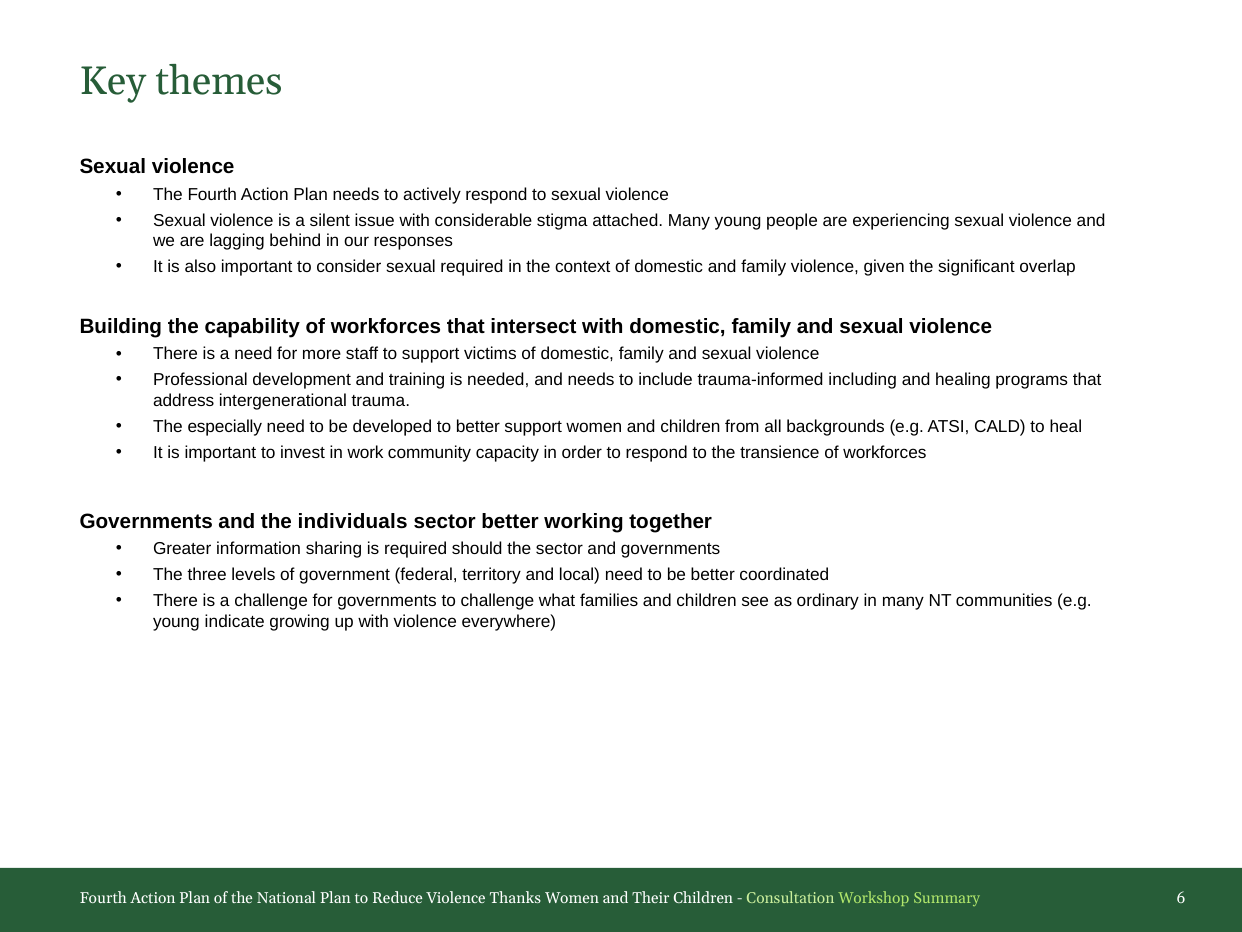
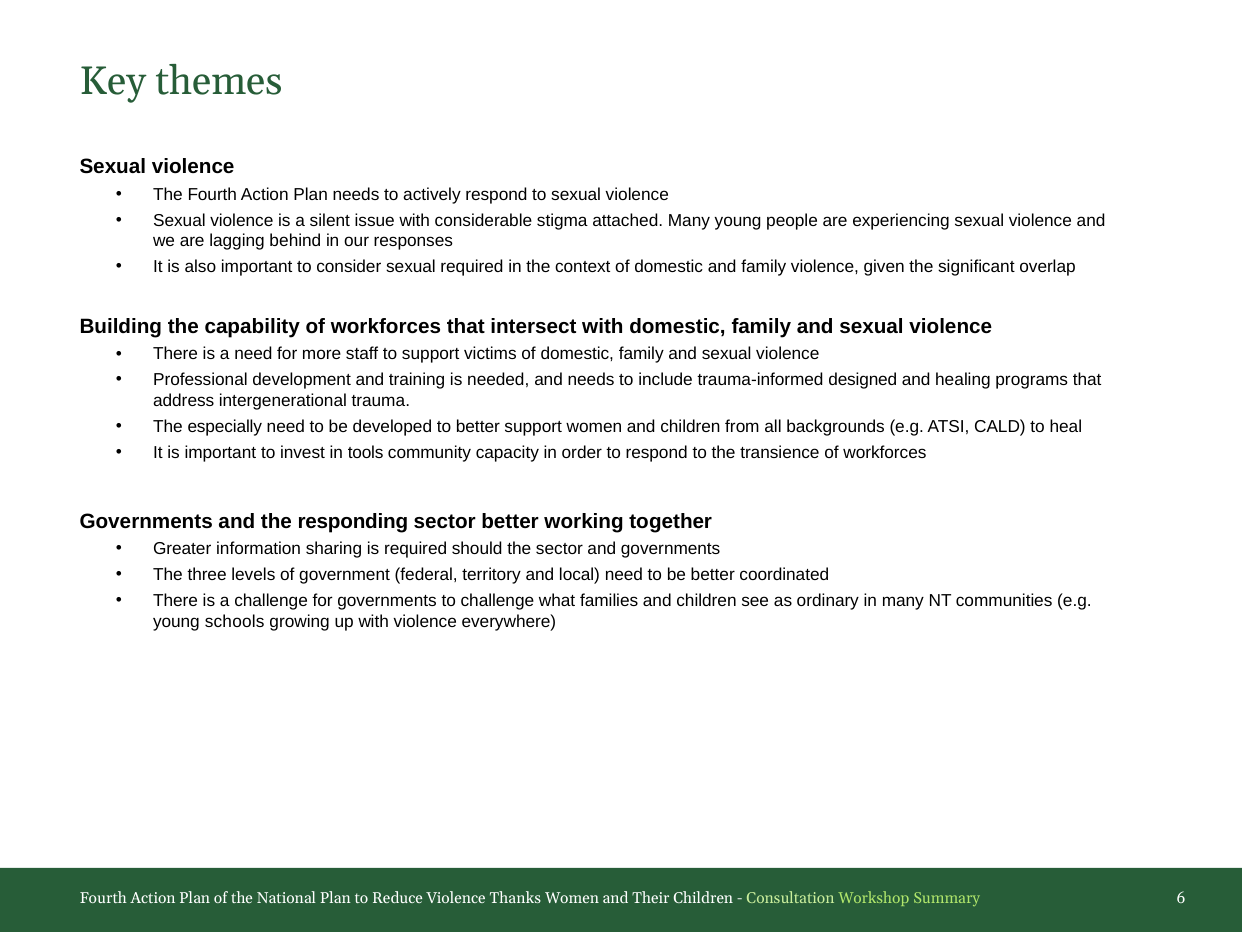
including: including -> designed
work: work -> tools
individuals: individuals -> responding
indicate: indicate -> schools
